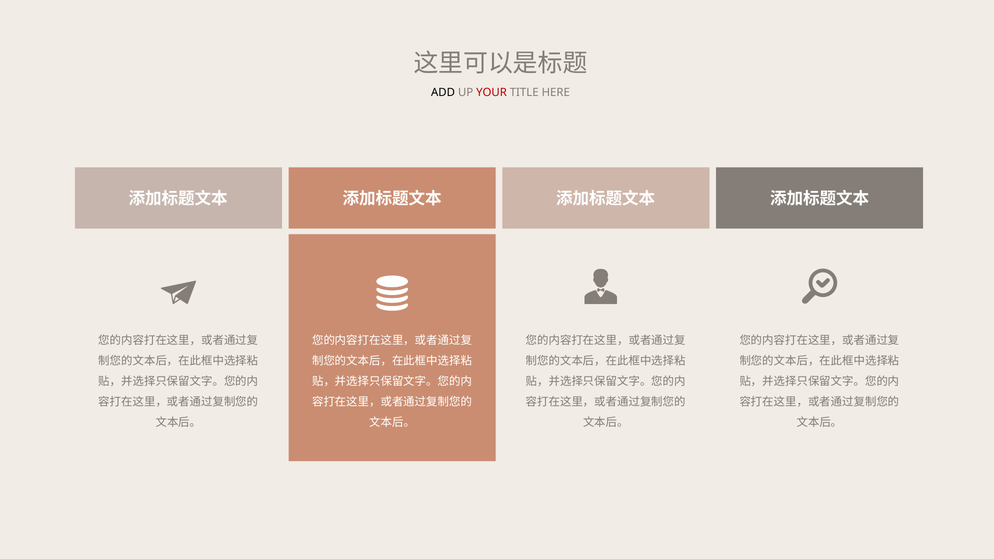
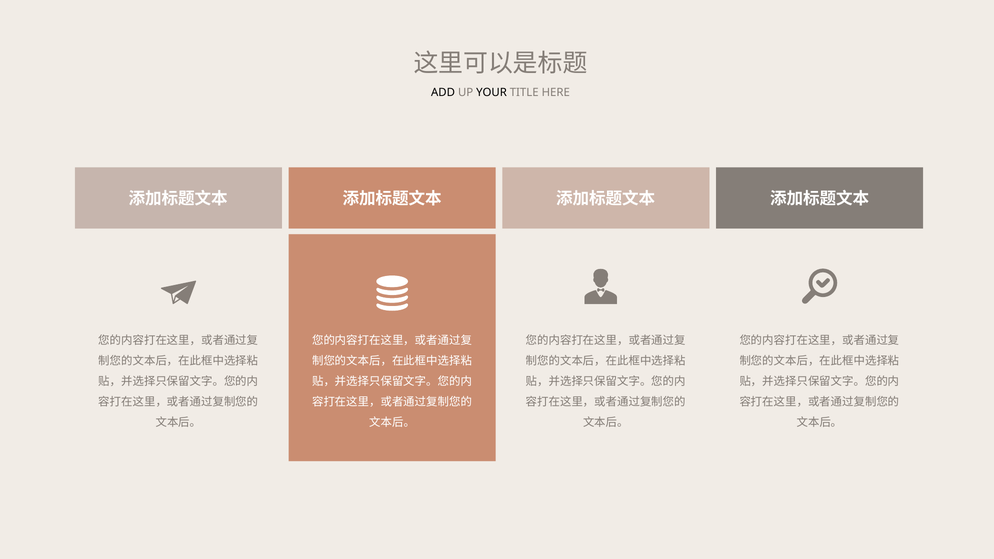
YOUR colour: red -> black
